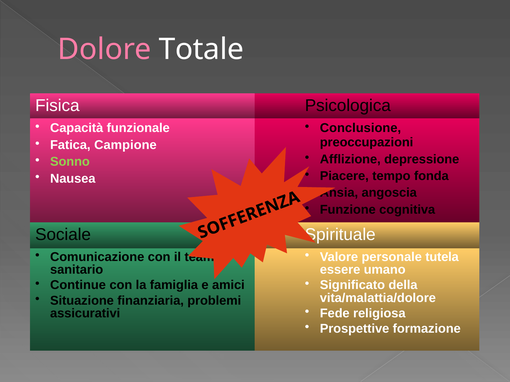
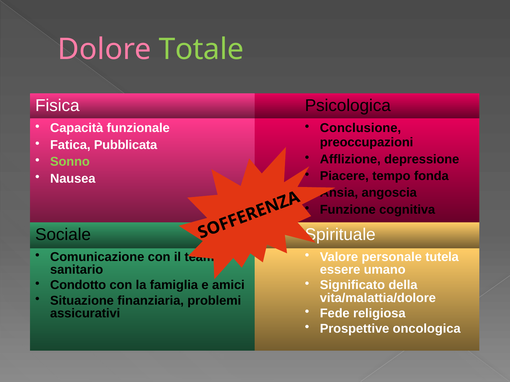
Totale colour: white -> light green
Campione: Campione -> Pubblicata
Continue: Continue -> Condotto
formazione: formazione -> oncologica
